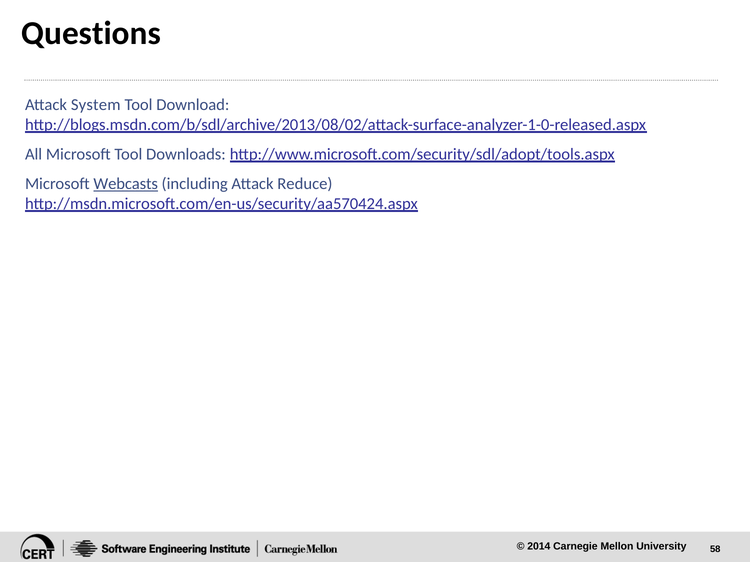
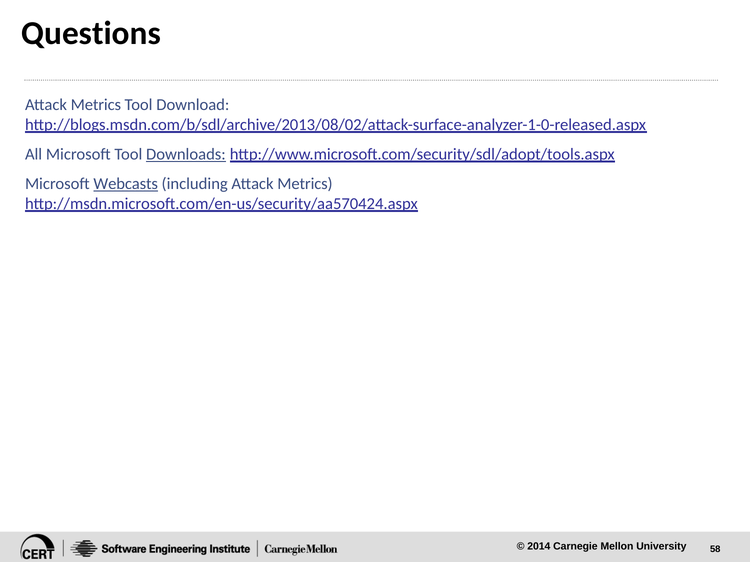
System at (96, 105): System -> Metrics
Downloads underline: none -> present
including Attack Reduce: Reduce -> Metrics
